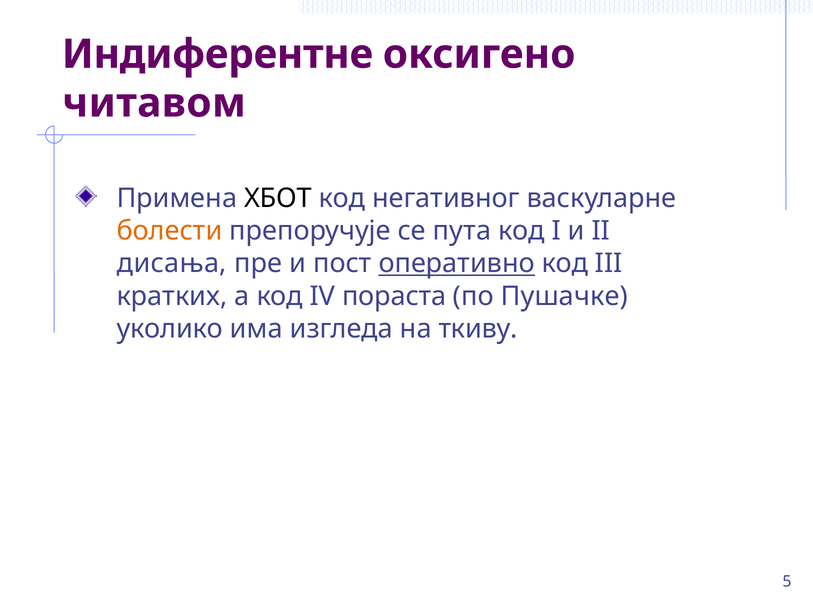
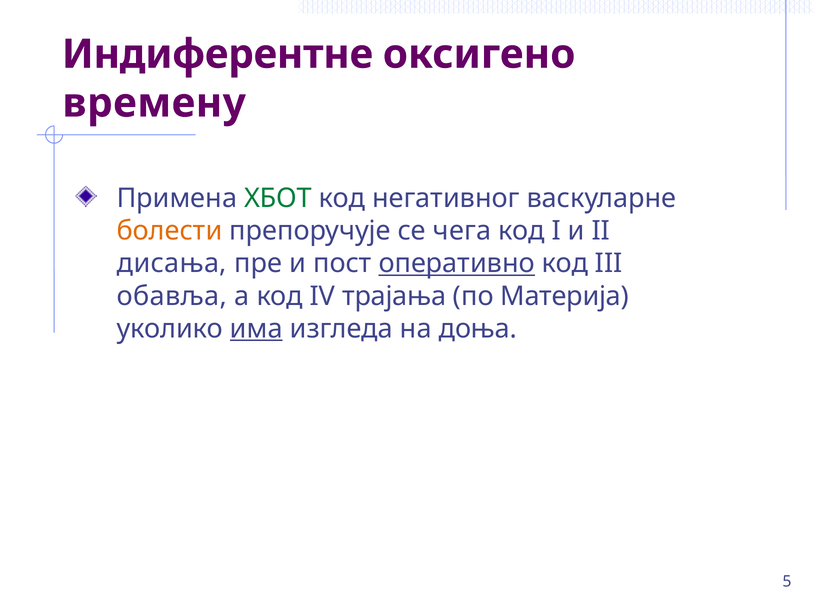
читавом: читавом -> времену
ХБОТ colour: black -> green
пута: пута -> чега
кратких: кратких -> обавља
пораста: пораста -> трајања
Пушачке: Пушачке -> Материја
има underline: none -> present
ткиву: ткиву -> доња
